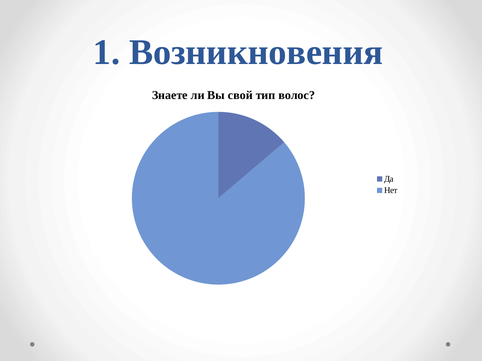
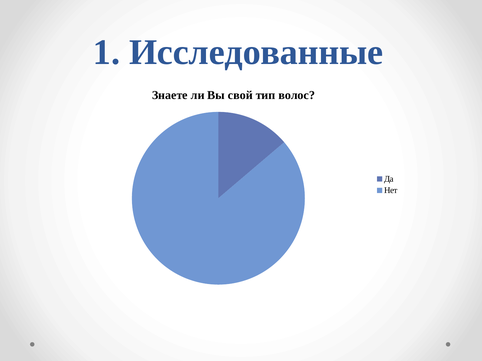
Возникновения: Возникновения -> Исследованные
